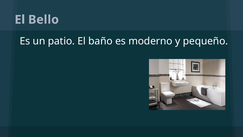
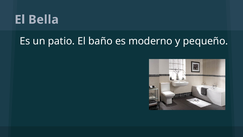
Bello: Bello -> Bella
